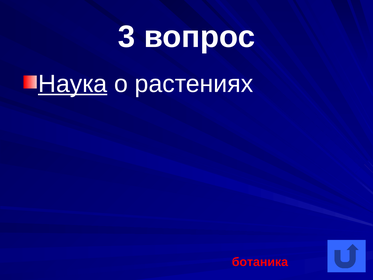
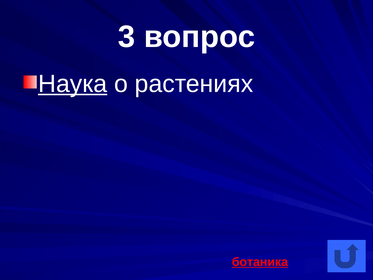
ботаника underline: none -> present
